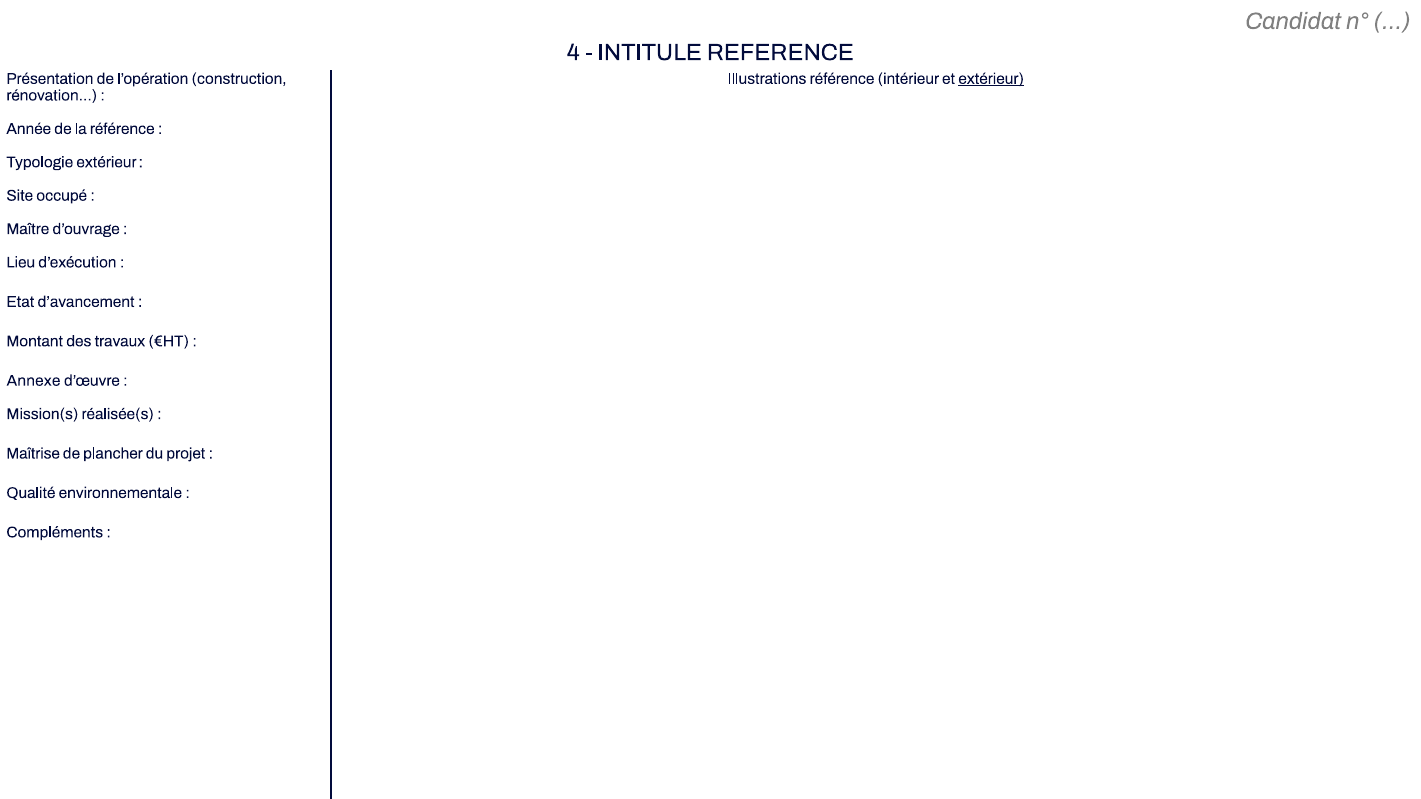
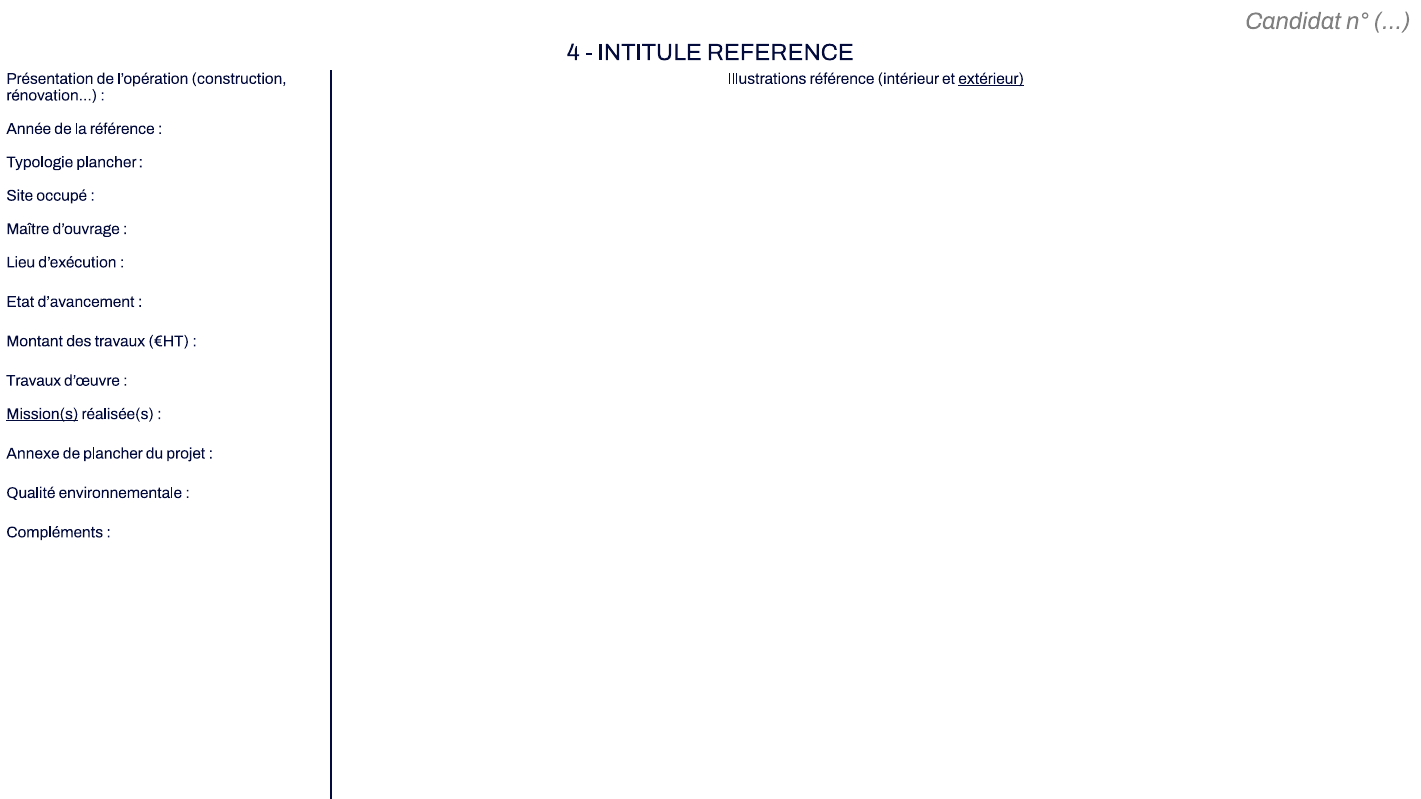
Typologie extérieur: extérieur -> plancher
Annexe at (33, 381): Annexe -> Travaux
Mission(s underline: none -> present
Maîtrise: Maîtrise -> Annexe
